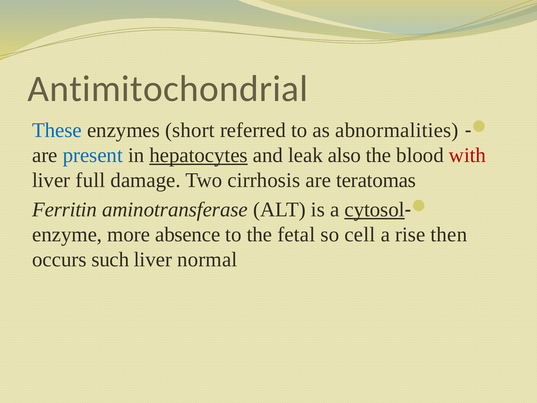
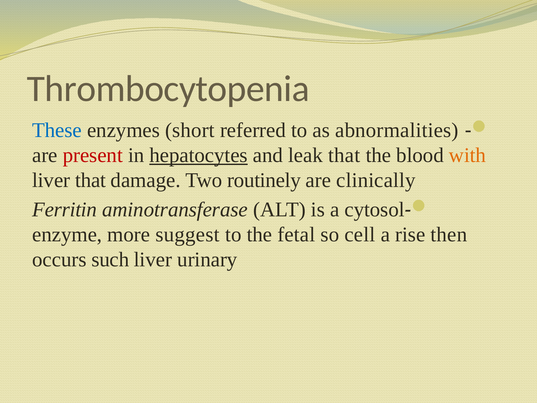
Antimitochondrial: Antimitochondrial -> Thrombocytopenia
present colour: blue -> red
leak also: also -> that
with colour: red -> orange
liver full: full -> that
cirrhosis: cirrhosis -> routinely
teratomas: teratomas -> clinically
cytosol underline: present -> none
absence: absence -> suggest
normal: normal -> urinary
